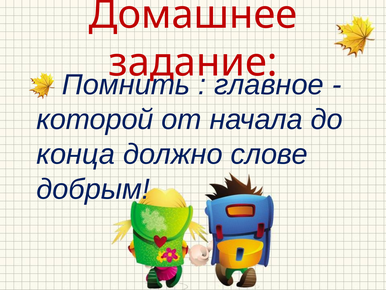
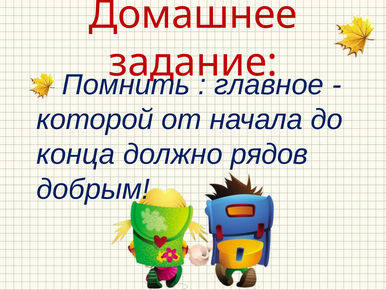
слове: слове -> рядов
